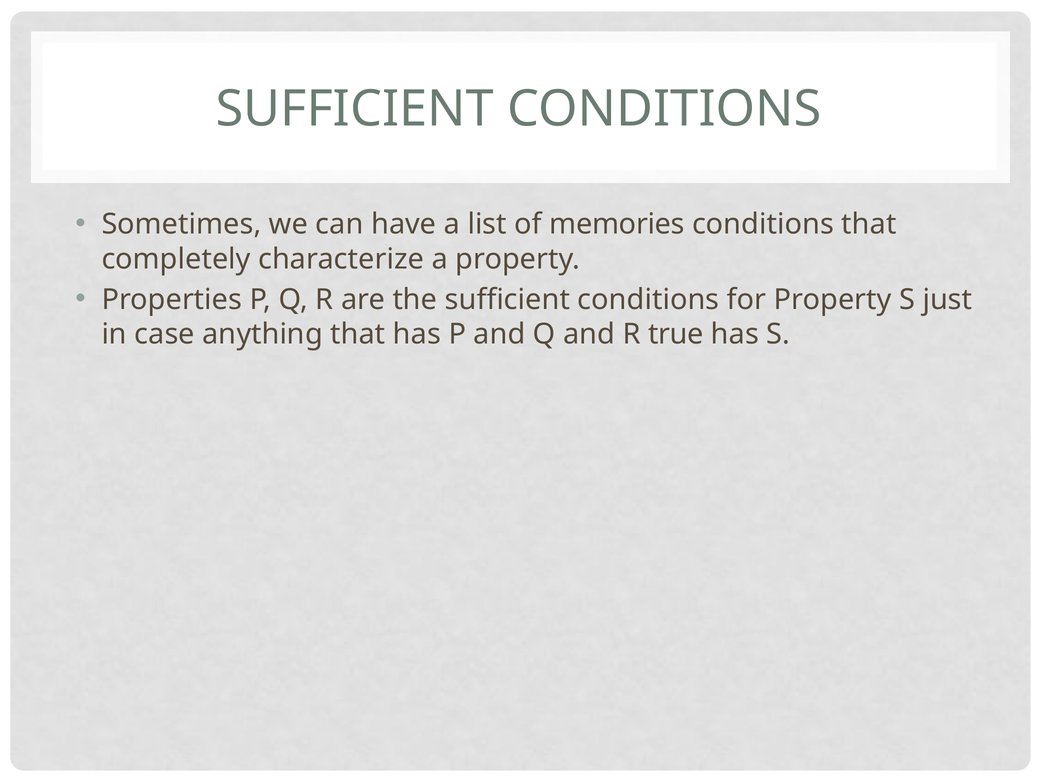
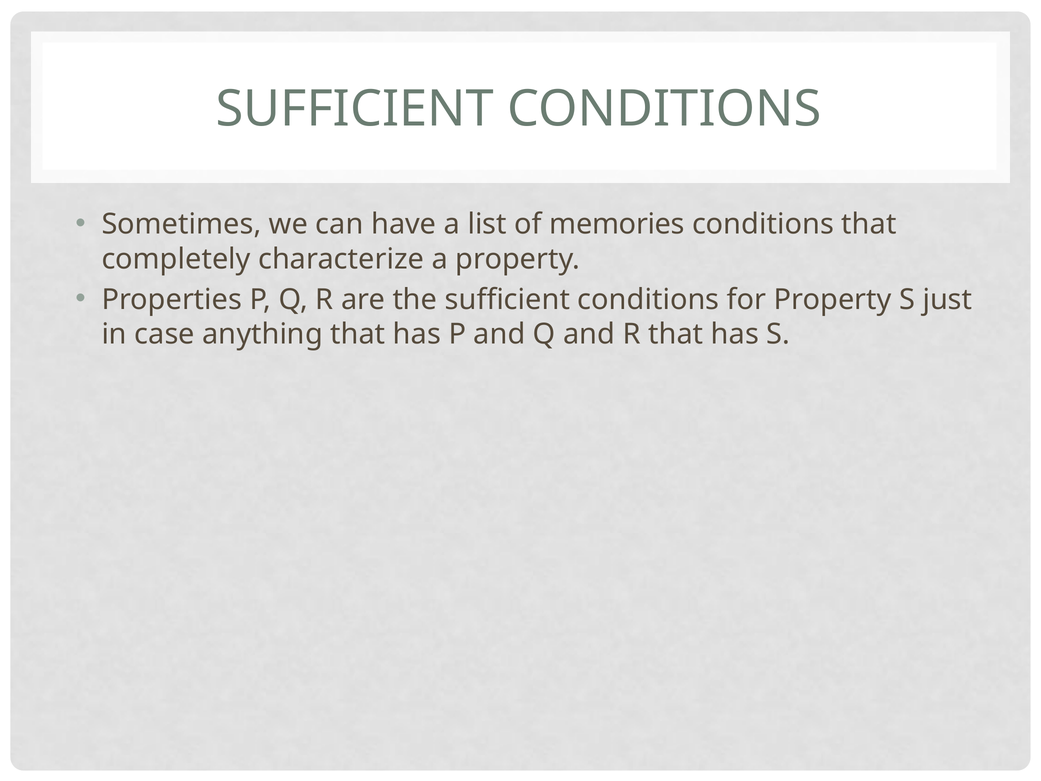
R true: true -> that
